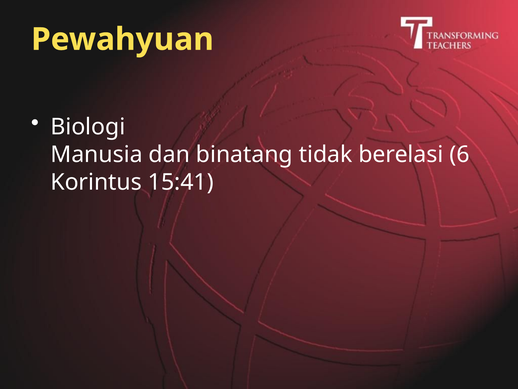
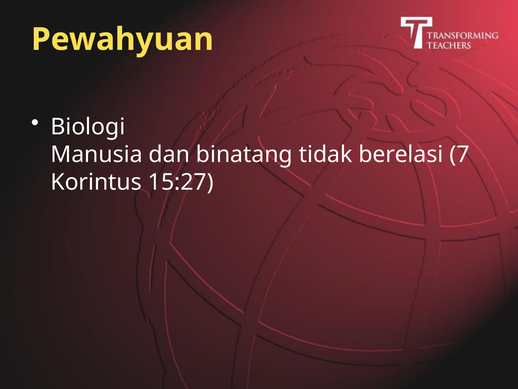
6: 6 -> 7
15:41: 15:41 -> 15:27
